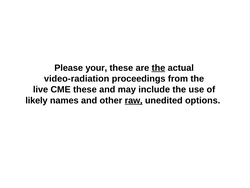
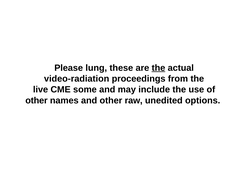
your: your -> lung
CME these: these -> some
likely at (36, 100): likely -> other
raw underline: present -> none
